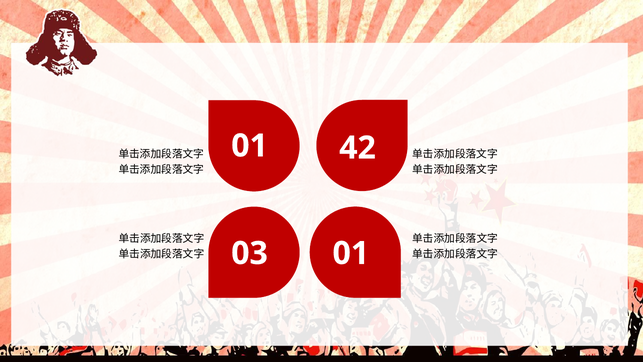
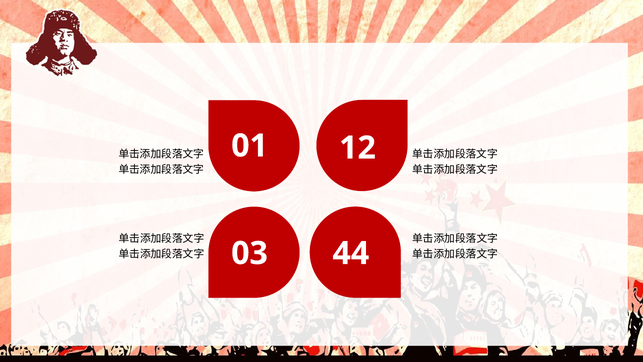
42: 42 -> 12
03 01: 01 -> 44
